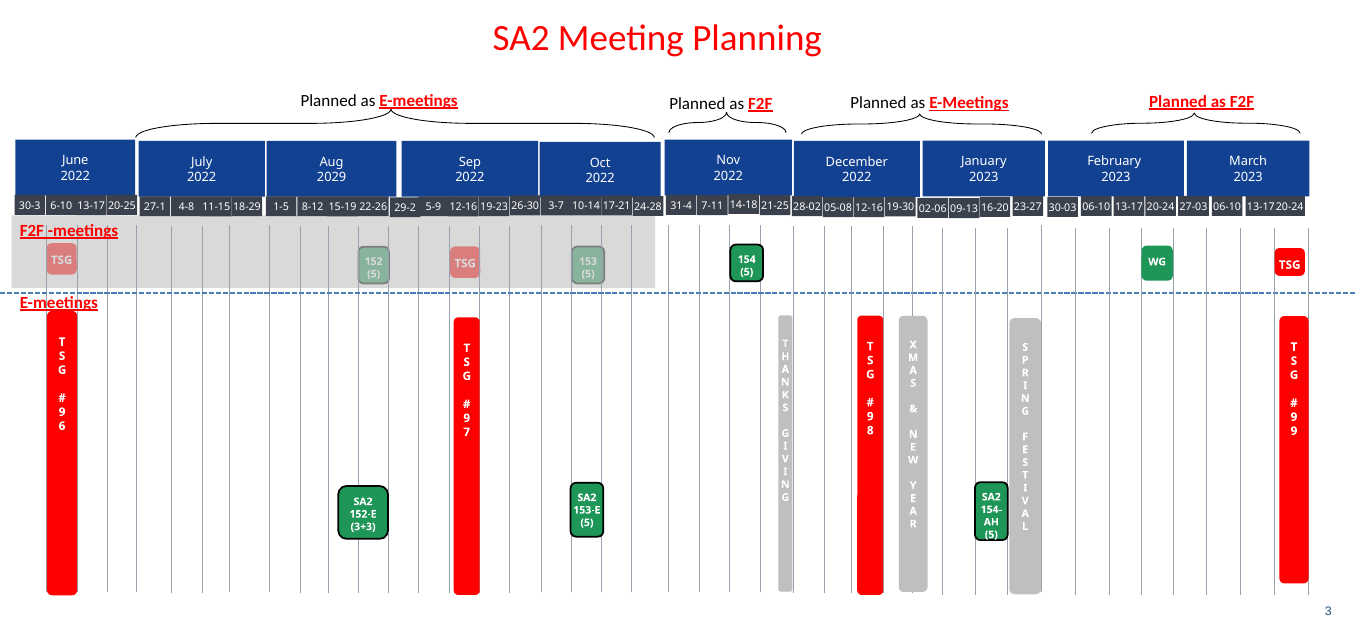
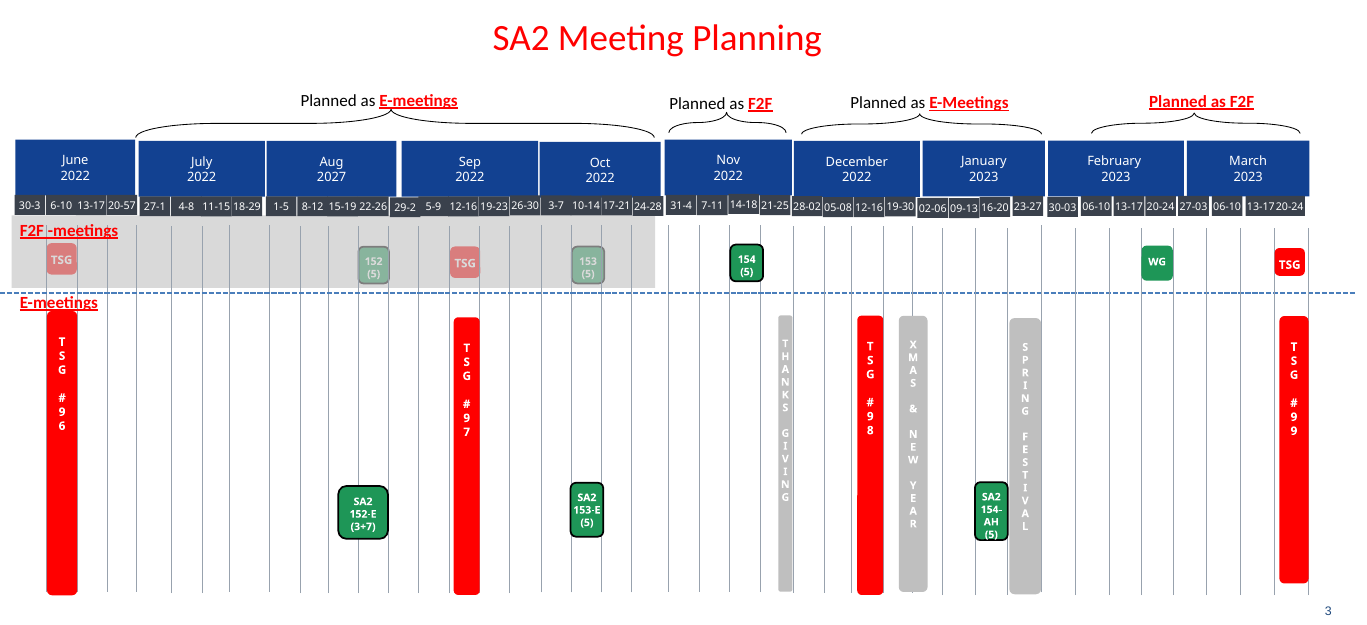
2029: 2029 -> 2027
20-25: 20-25 -> 20-57
3+3: 3+3 -> 3+7
